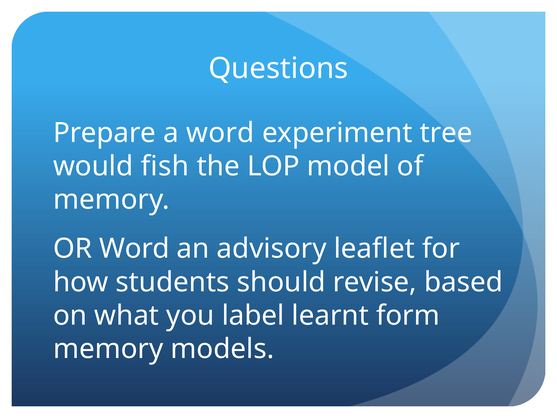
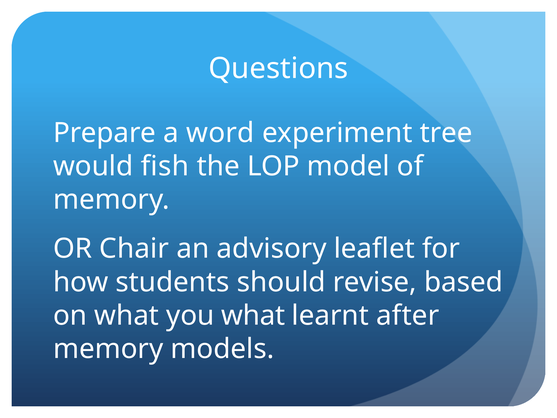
OR Word: Word -> Chair
you label: label -> what
form: form -> after
